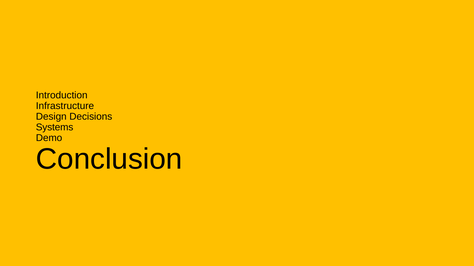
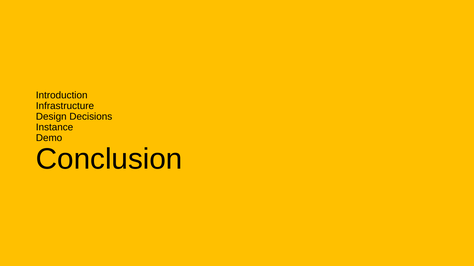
Systems: Systems -> Instance
